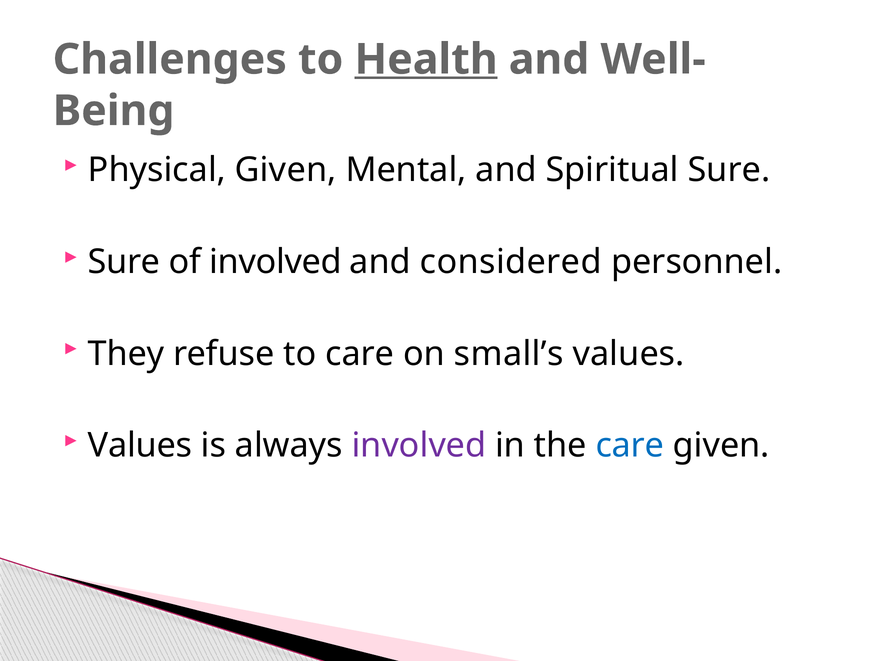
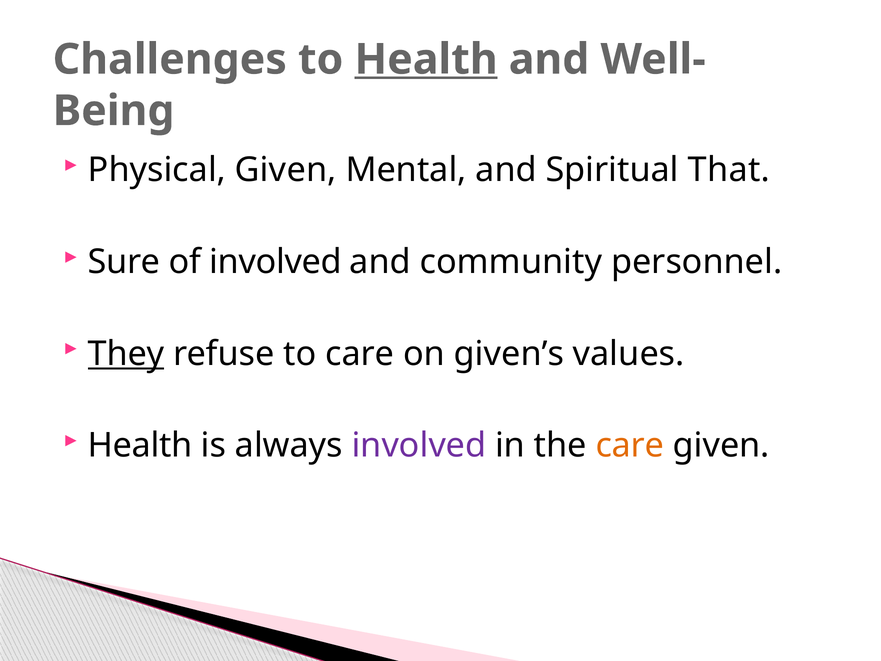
Spiritual Sure: Sure -> That
considered: considered -> community
They underline: none -> present
small’s: small’s -> given’s
Values at (140, 445): Values -> Health
care at (630, 445) colour: blue -> orange
